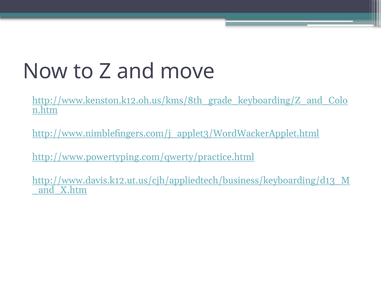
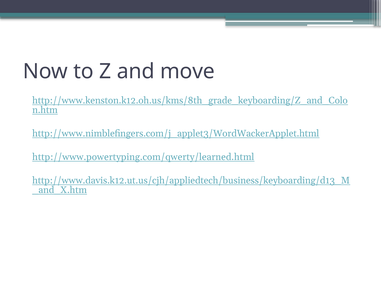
http://www.powertyping.com/qwerty/practice.html: http://www.powertyping.com/qwerty/practice.html -> http://www.powertyping.com/qwerty/learned.html
